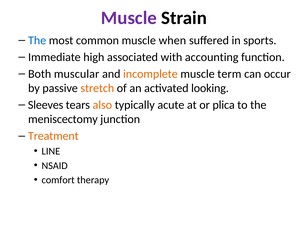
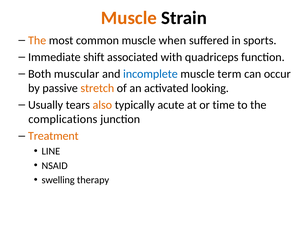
Muscle at (129, 18) colour: purple -> orange
The at (37, 40) colour: blue -> orange
high: high -> shift
accounting: accounting -> quadriceps
incomplete colour: orange -> blue
Sleeves: Sleeves -> Usually
plica: plica -> time
meniscectomy: meniscectomy -> complications
comfort: comfort -> swelling
